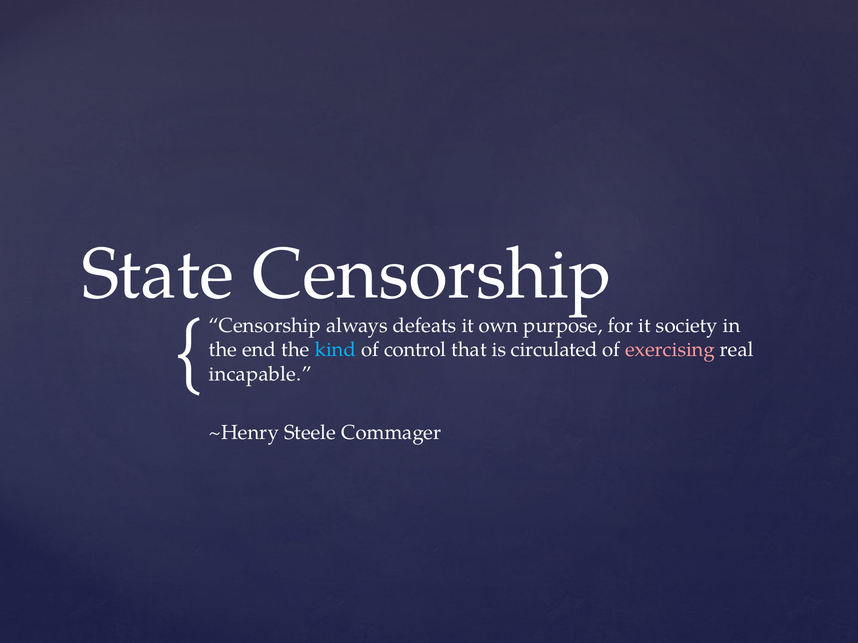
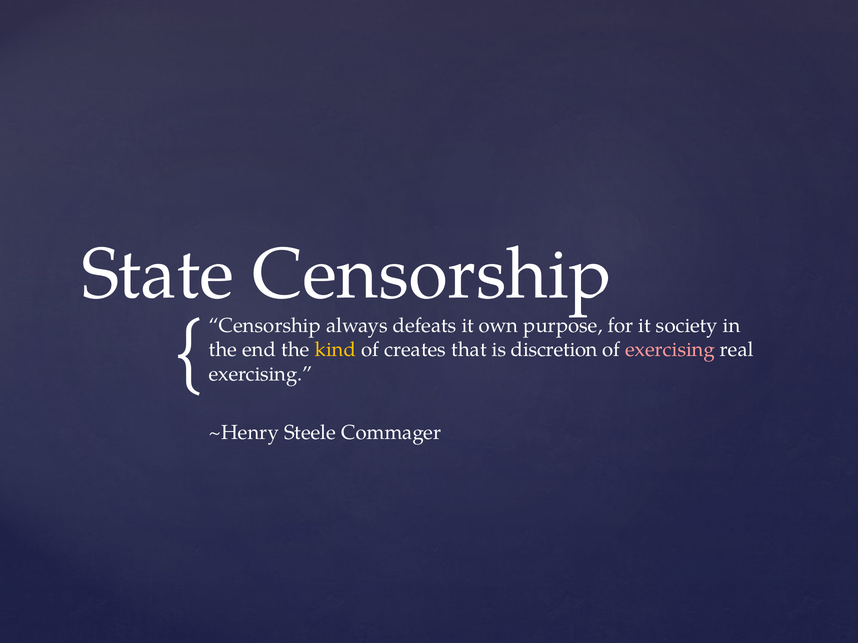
kind colour: light blue -> yellow
control: control -> creates
circulated: circulated -> discretion
incapable at (260, 374): incapable -> exercising
